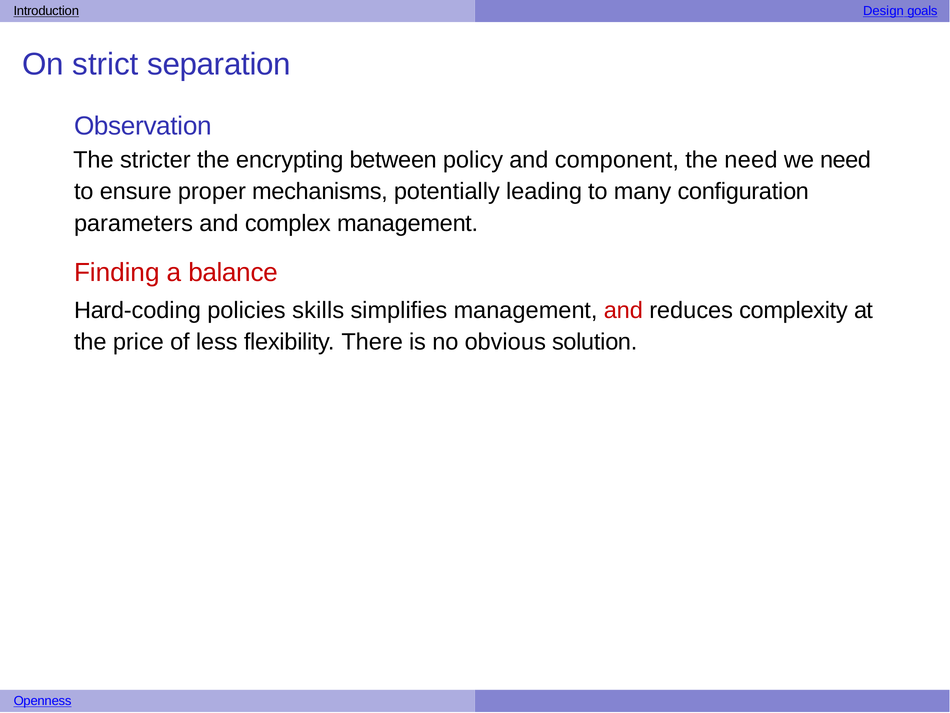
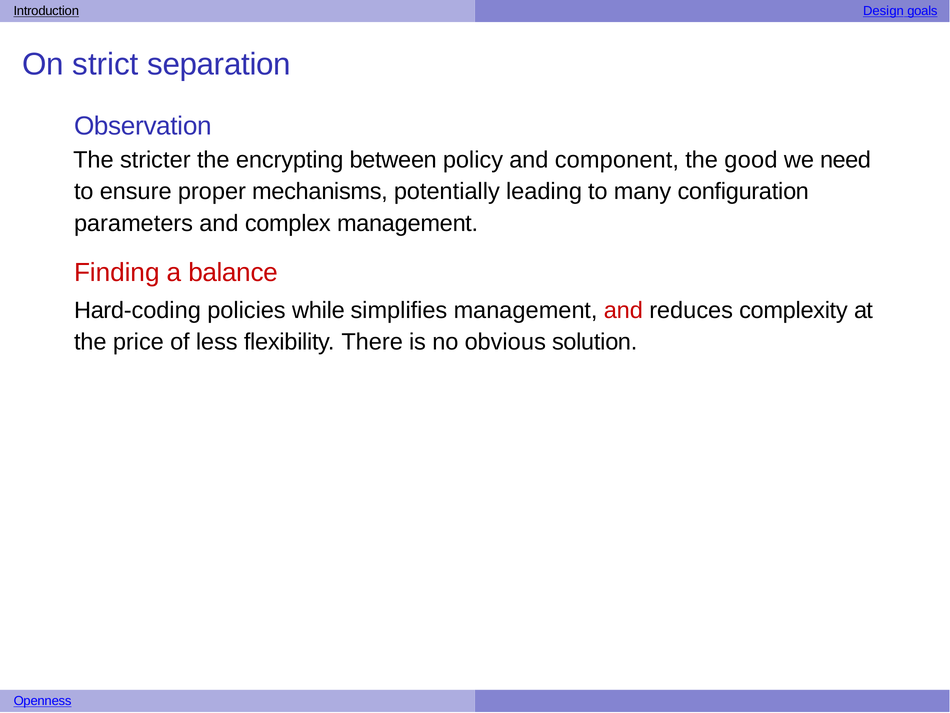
the need: need -> good
skills: skills -> while
